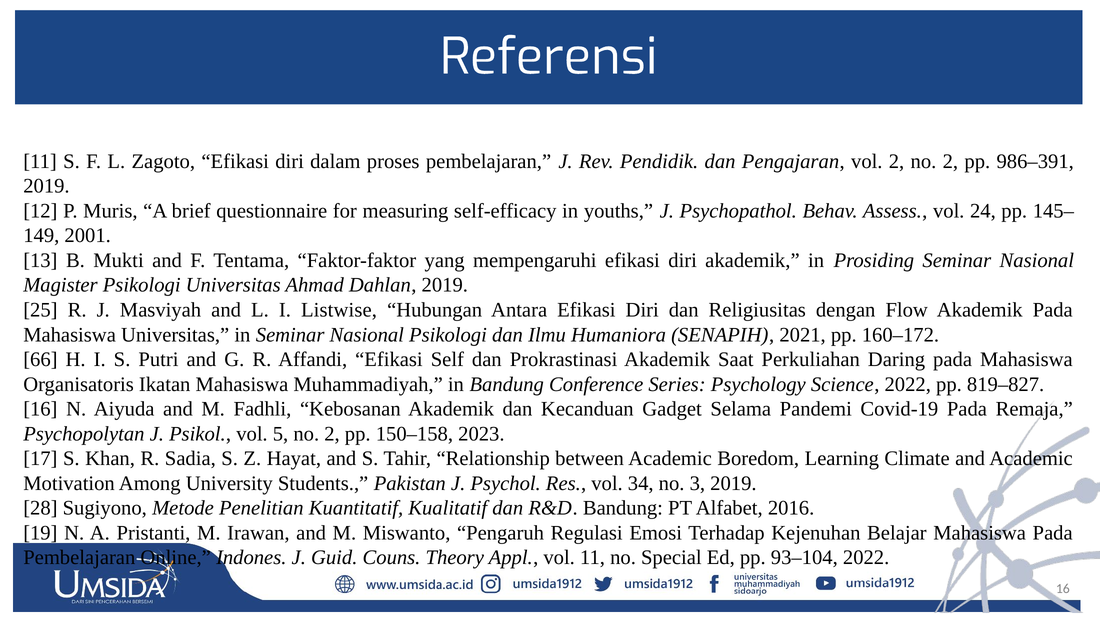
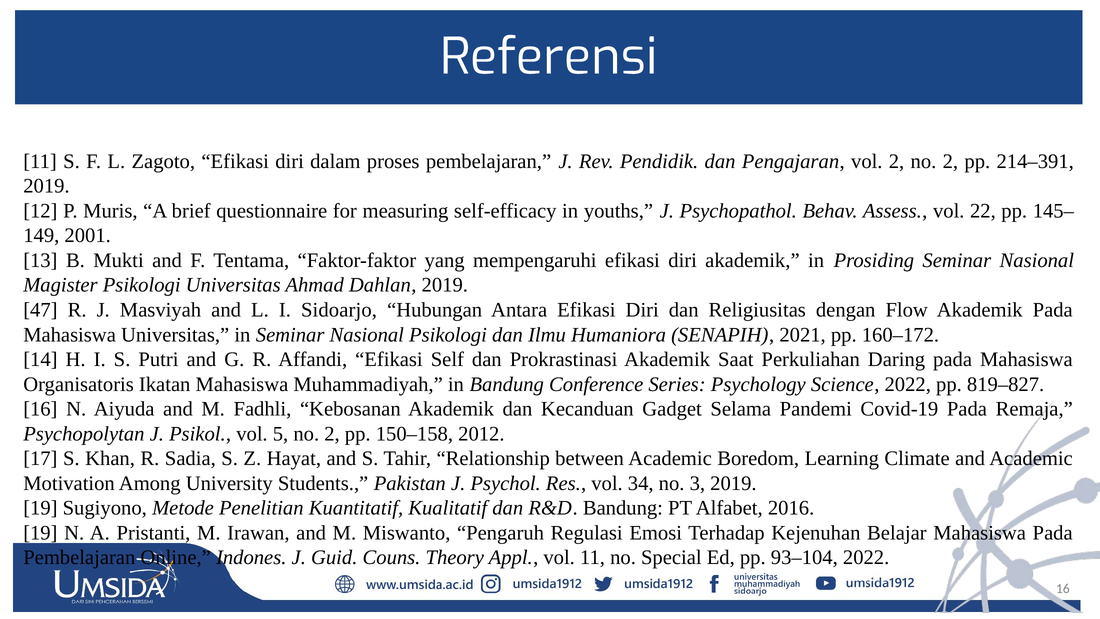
986–391: 986–391 -> 214–391
24: 24 -> 22
25: 25 -> 47
Listwise: Listwise -> Sidoarjo
66: 66 -> 14
2023: 2023 -> 2012
28 at (40, 508): 28 -> 19
